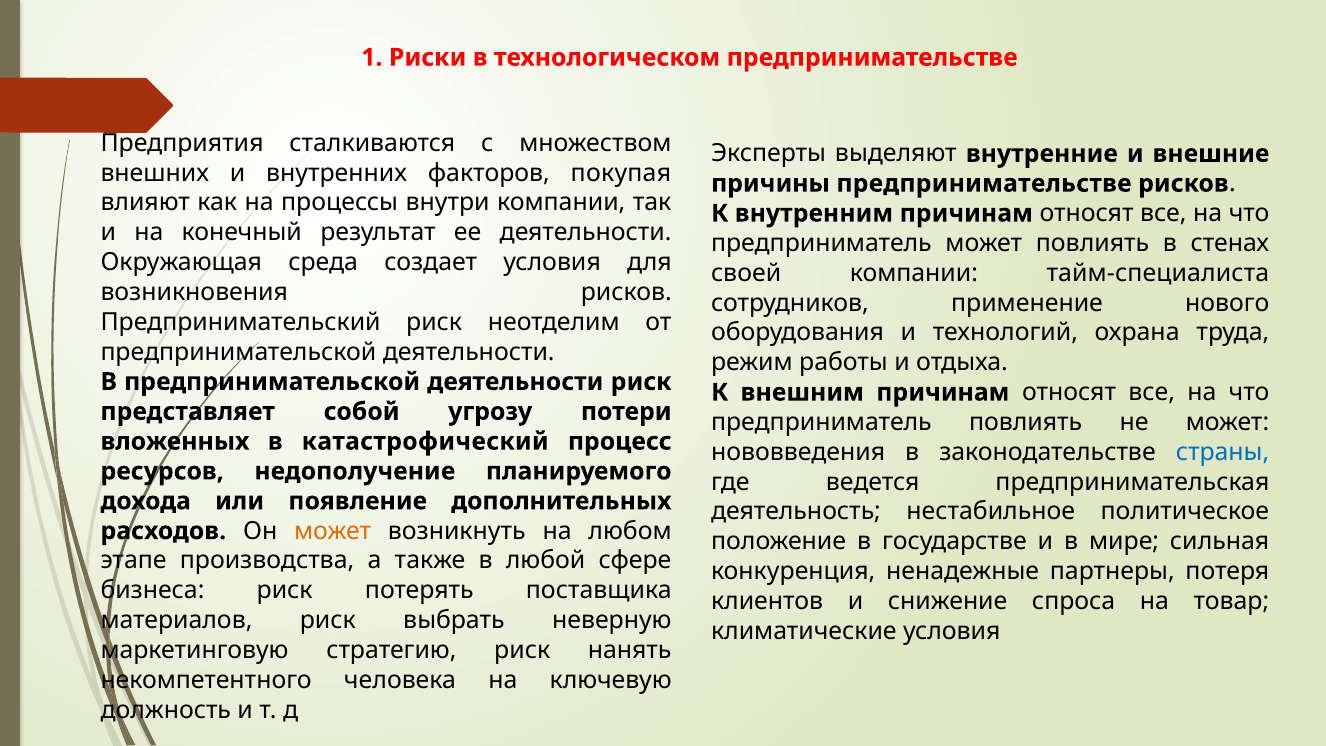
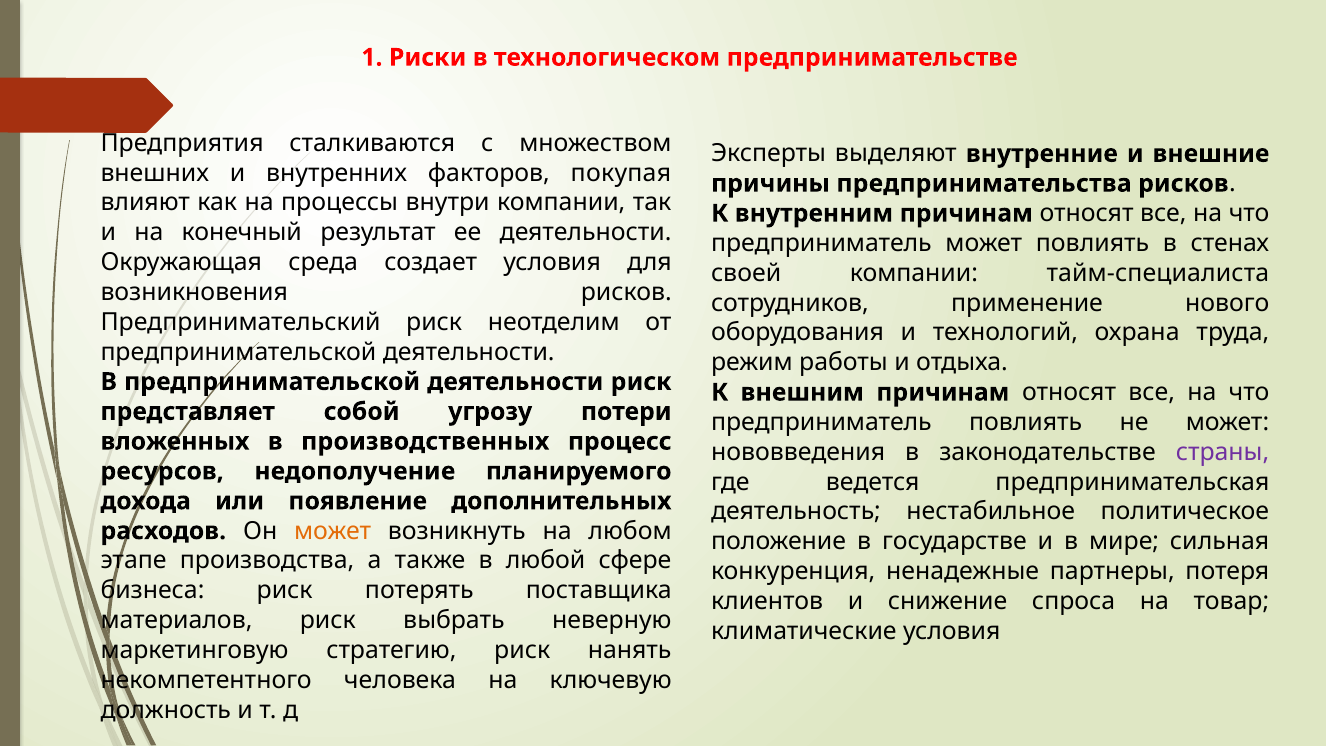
причины предпринимательстве: предпринимательстве -> предпринимательства
катастрофический: катастрофический -> производственных
страны colour: blue -> purple
